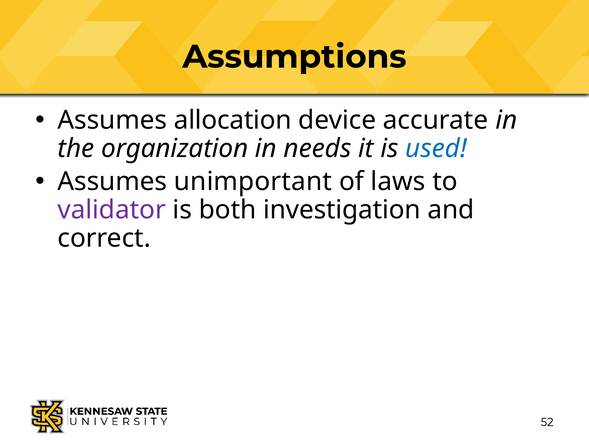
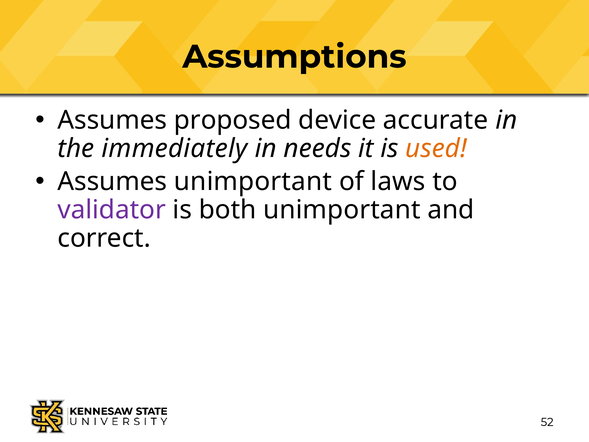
allocation: allocation -> proposed
organization: organization -> immediately
used colour: blue -> orange
both investigation: investigation -> unimportant
